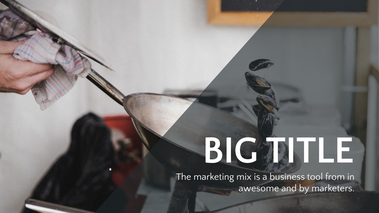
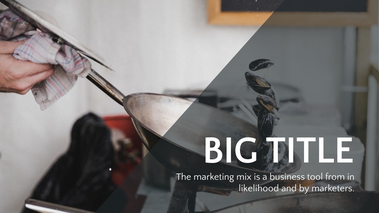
awesome: awesome -> likelihood
